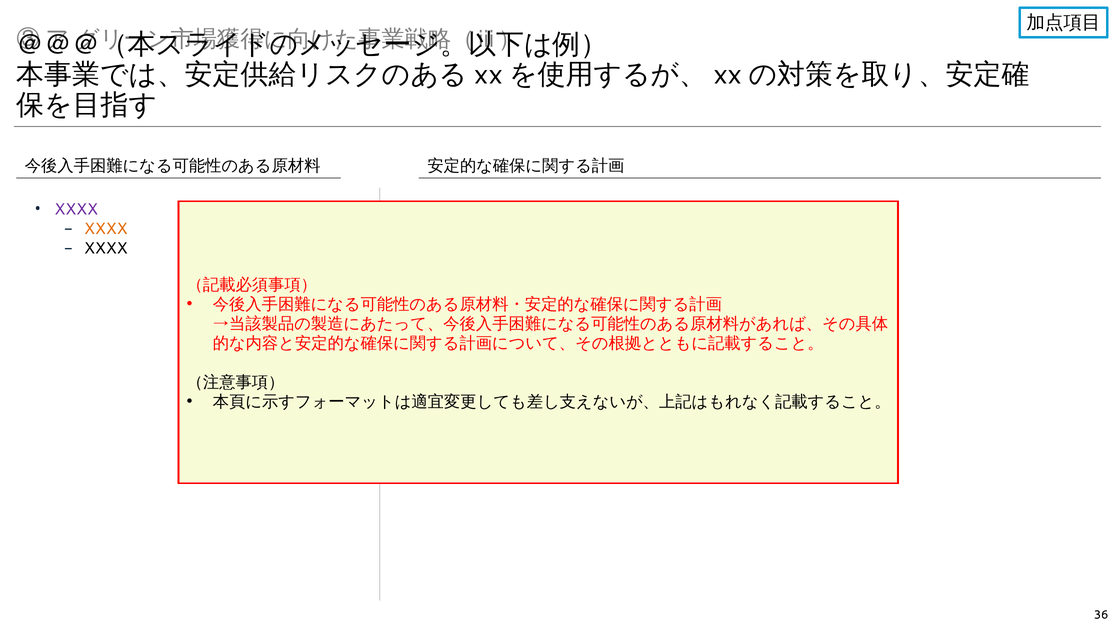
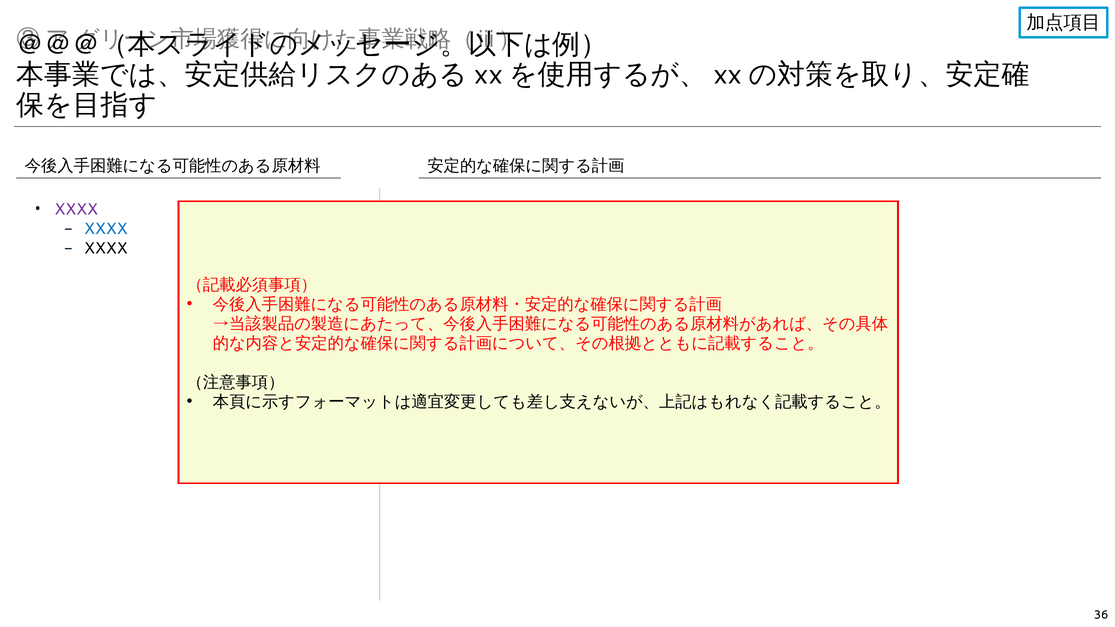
XXXX at (106, 229) colour: orange -> blue
